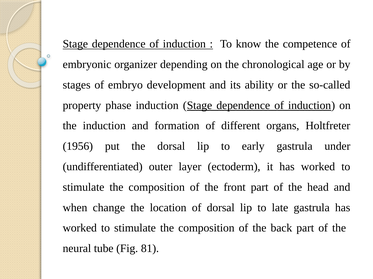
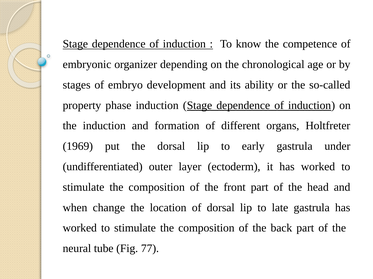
1956: 1956 -> 1969
81: 81 -> 77
